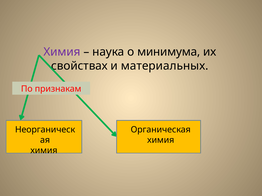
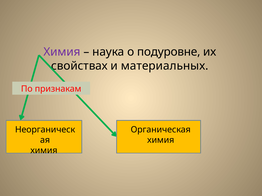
минимума: минимума -> подуровне
